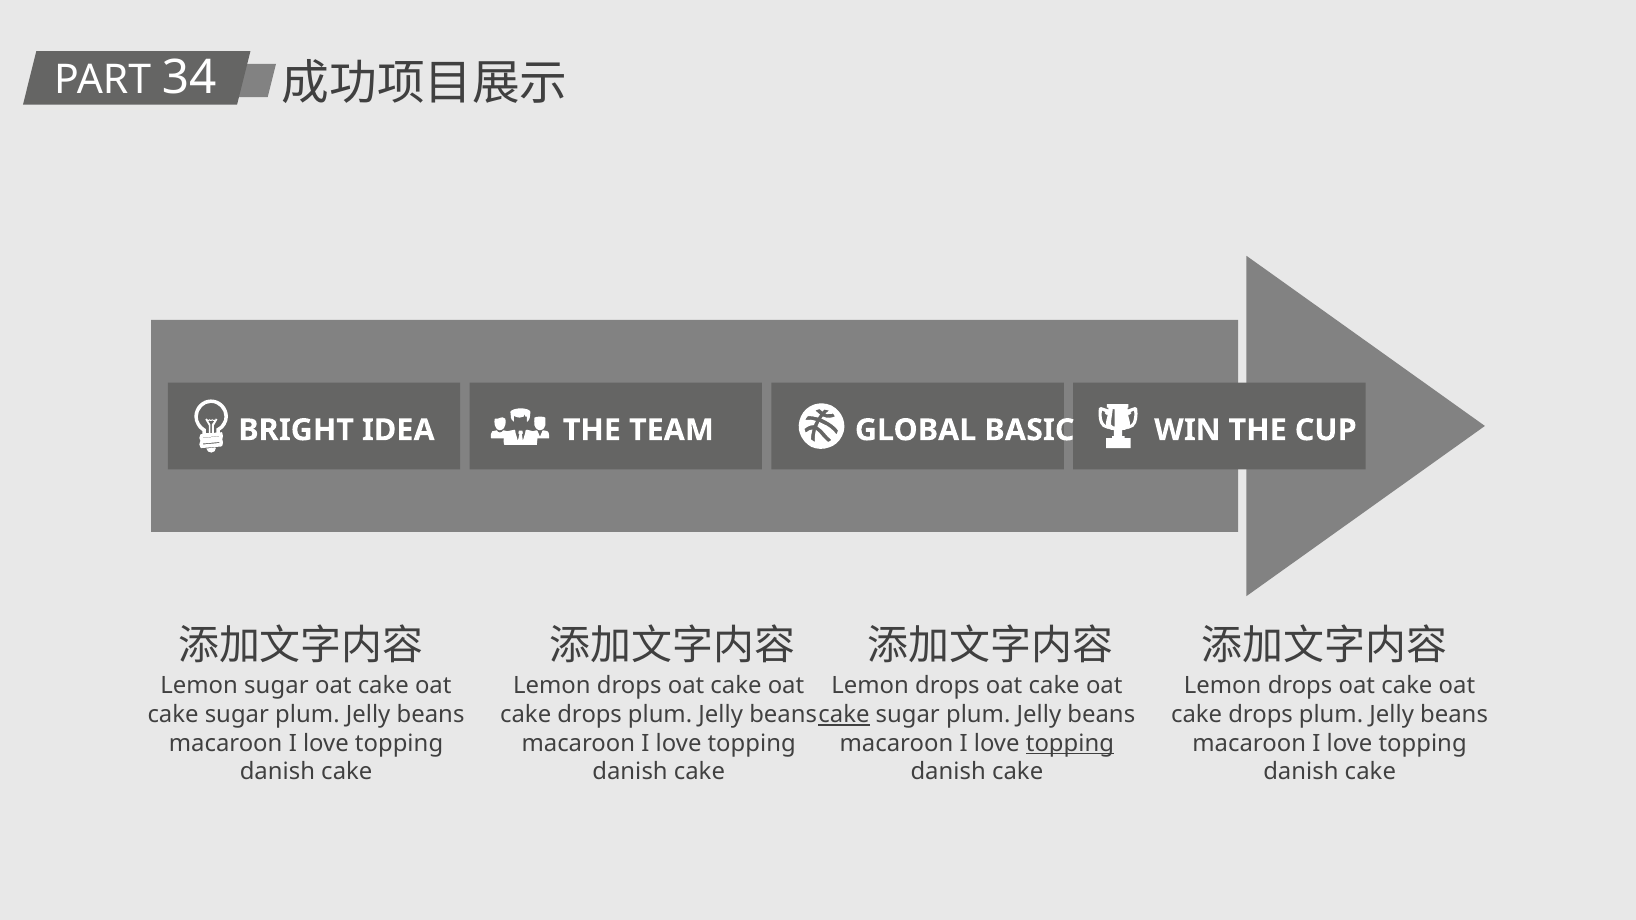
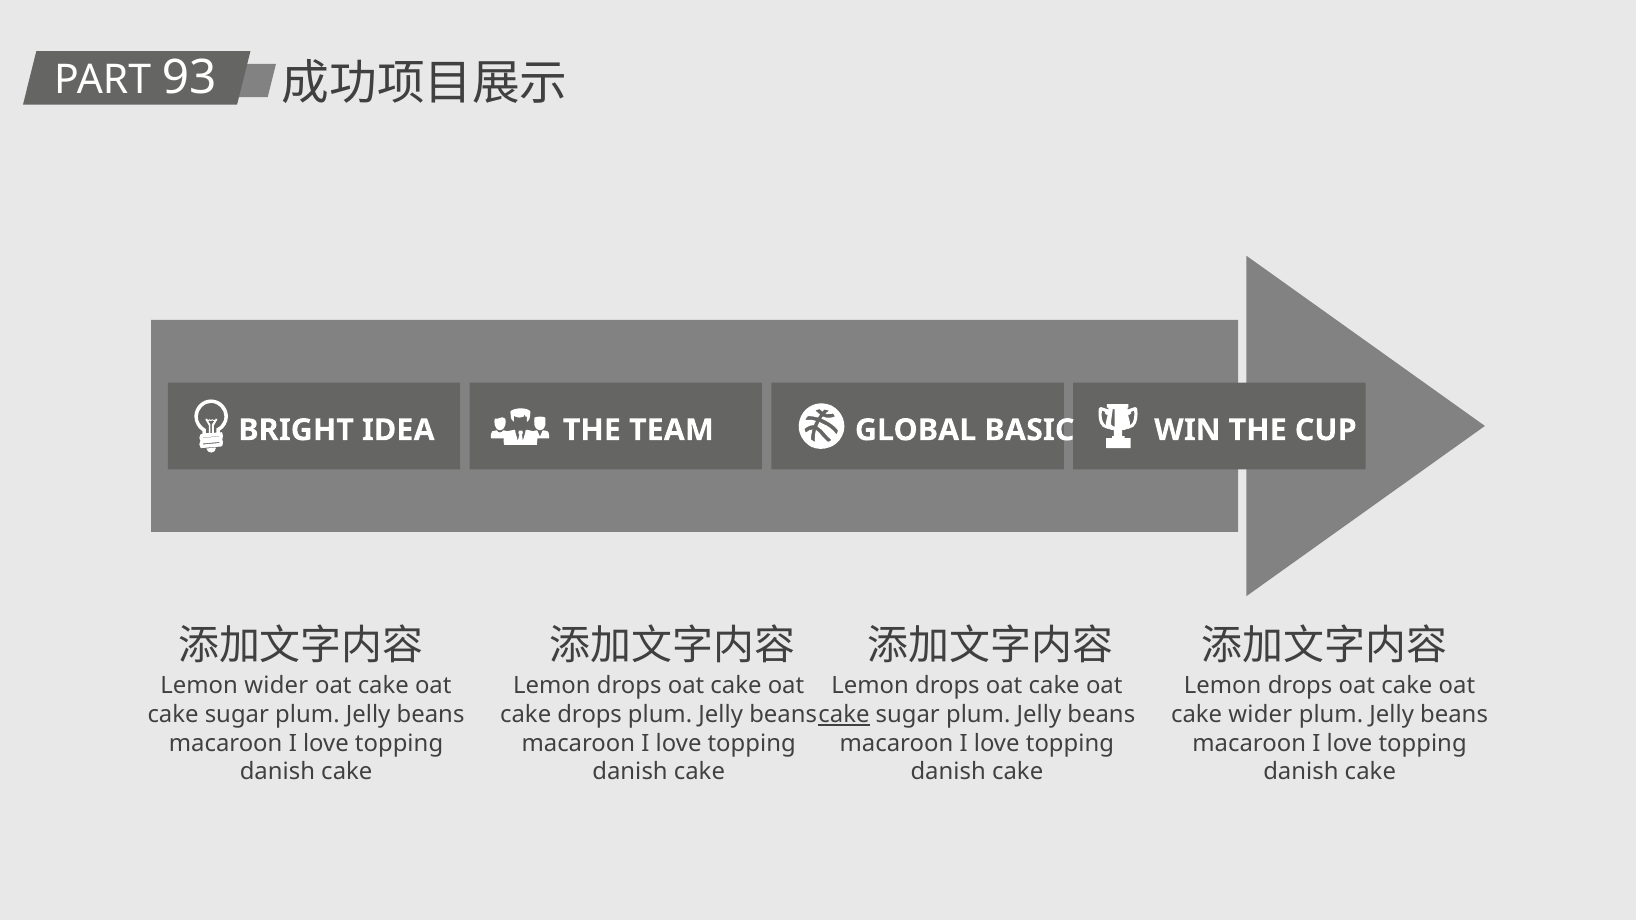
34: 34 -> 93
Lemon sugar: sugar -> wider
drops at (1261, 715): drops -> wider
topping at (1070, 744) underline: present -> none
